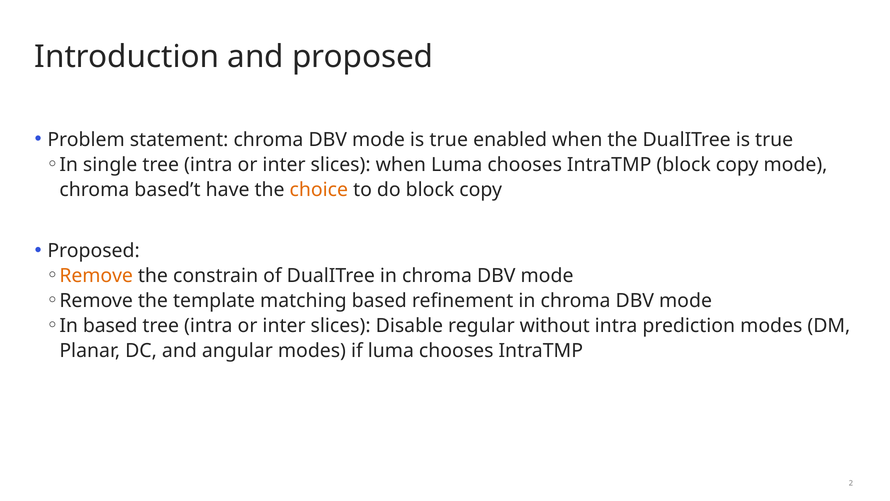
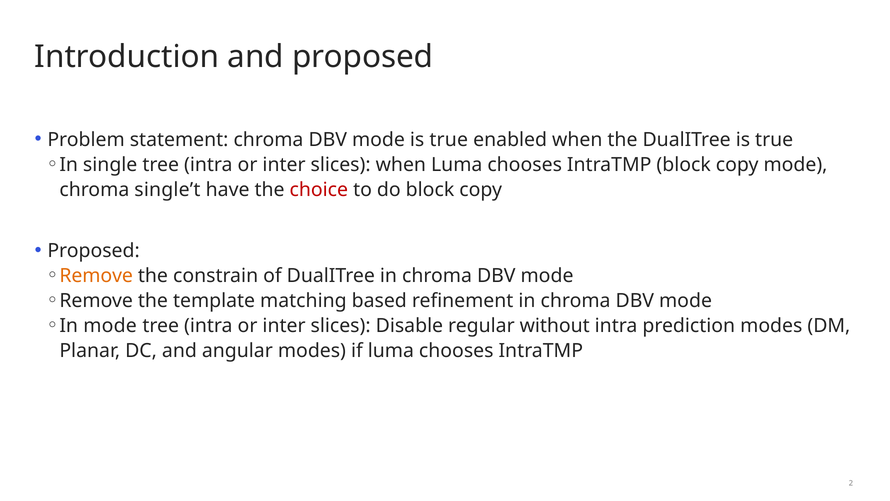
based’t: based’t -> single’t
choice colour: orange -> red
In based: based -> mode
